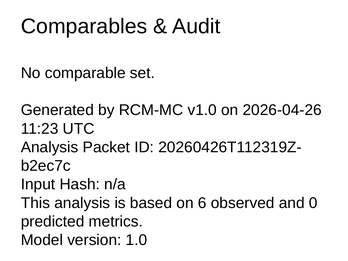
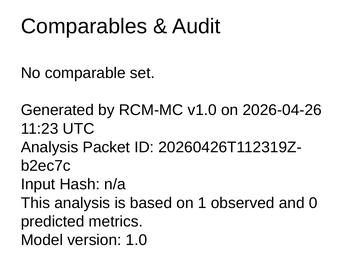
6: 6 -> 1
